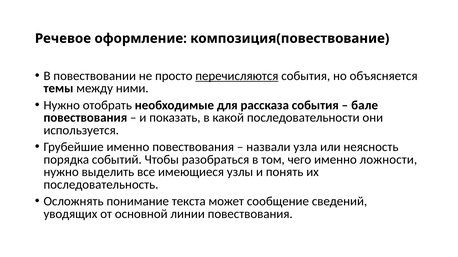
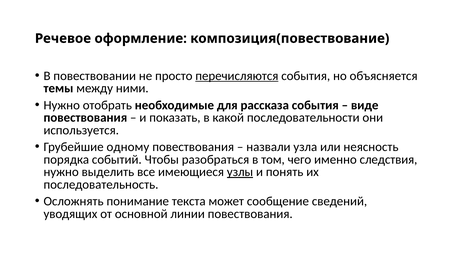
бале: бале -> виде
Грубейшие именно: именно -> одному
ложности: ложности -> следствия
узлы underline: none -> present
